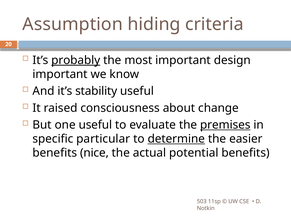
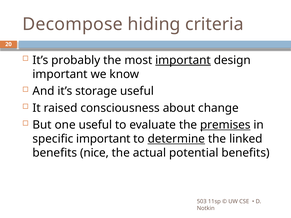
Assumption: Assumption -> Decompose
probably underline: present -> none
important at (183, 60) underline: none -> present
stability: stability -> storage
specific particular: particular -> important
easier: easier -> linked
